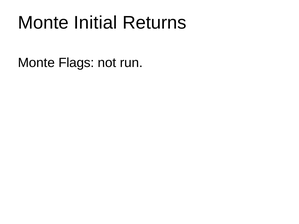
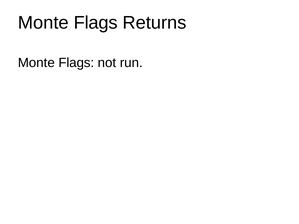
Initial at (95, 23): Initial -> Flags
